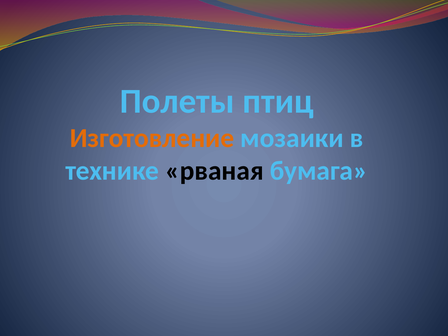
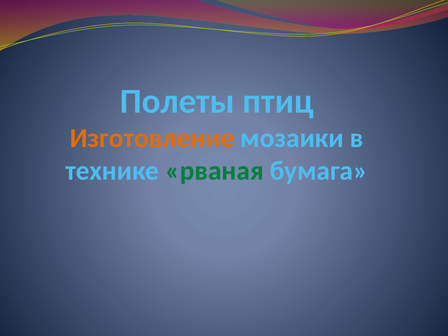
рваная colour: black -> green
